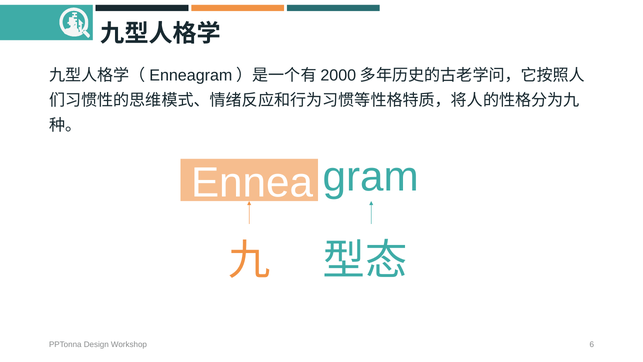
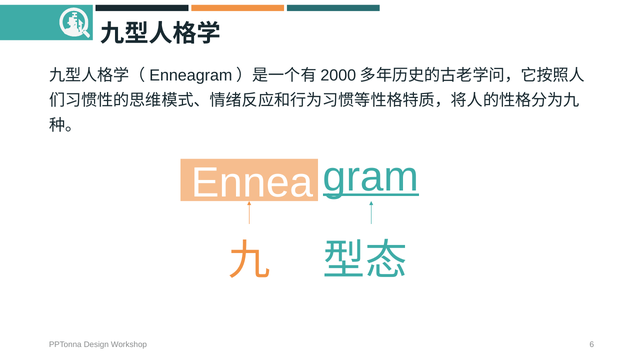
gram underline: none -> present
